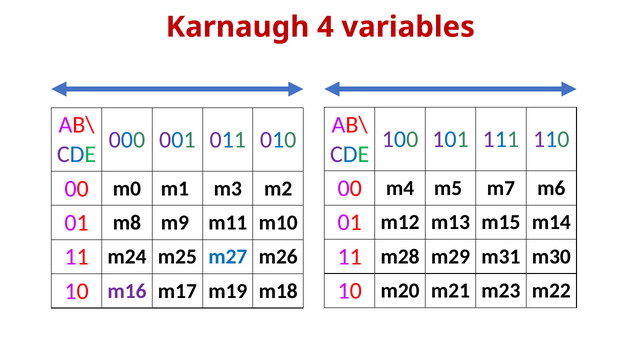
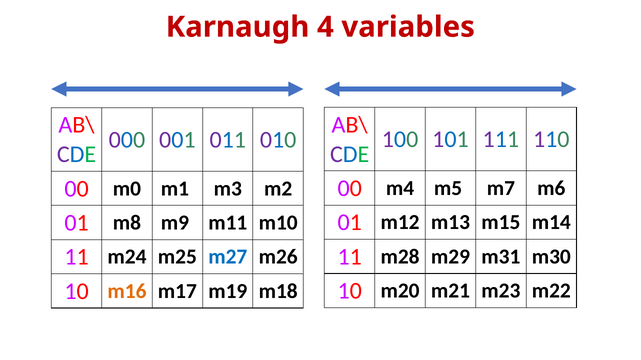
m16 colour: purple -> orange
